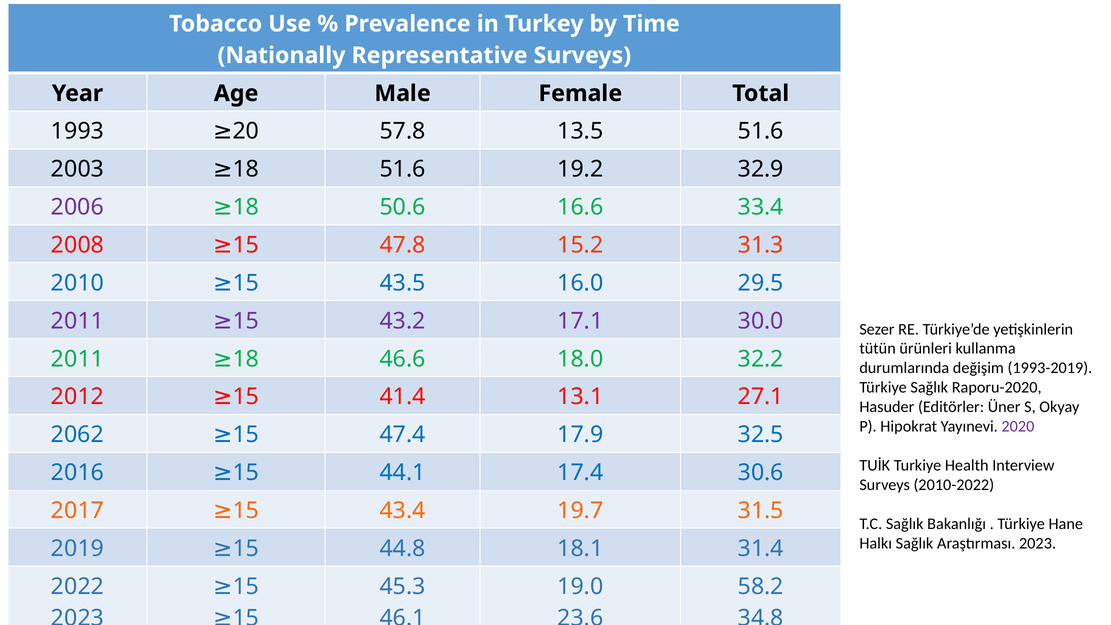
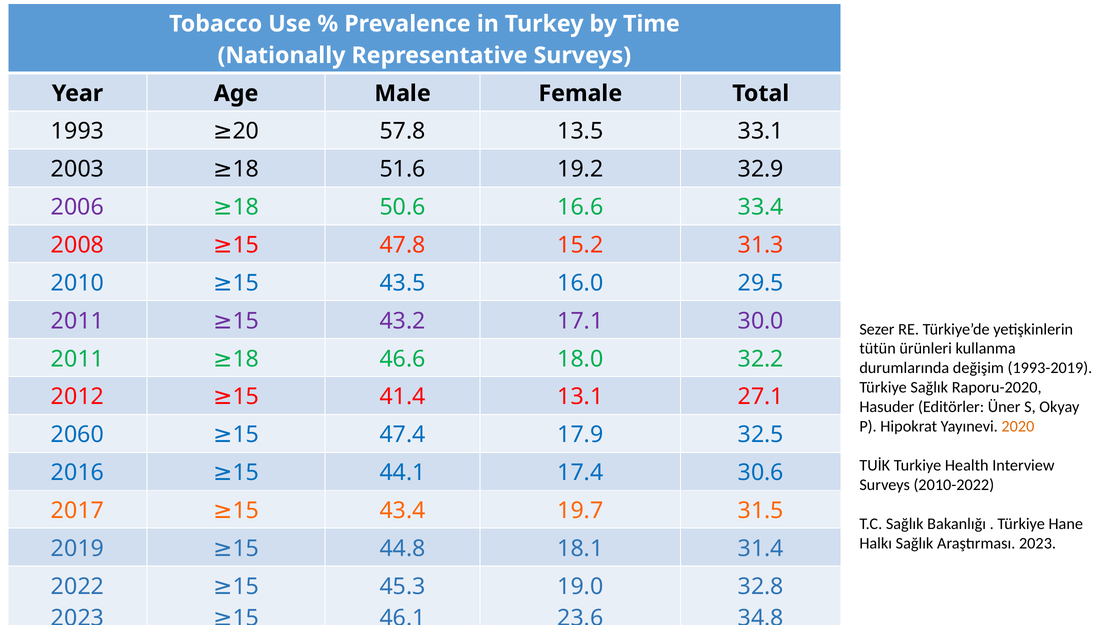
13.5 51.6: 51.6 -> 33.1
2020 colour: purple -> orange
2062: 2062 -> 2060
58.2: 58.2 -> 32.8
